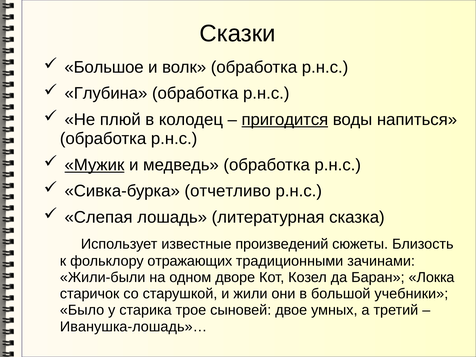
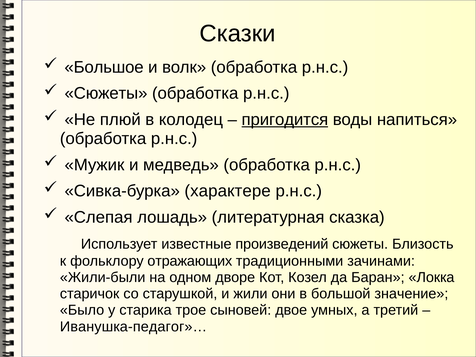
Глубина at (106, 93): Глубина -> Сюжеты
Мужик underline: present -> none
отчетливо: отчетливо -> характере
учебники: учебники -> значение
Иванушка-лошадь»…: Иванушка-лошадь»… -> Иванушка-педагог»…
